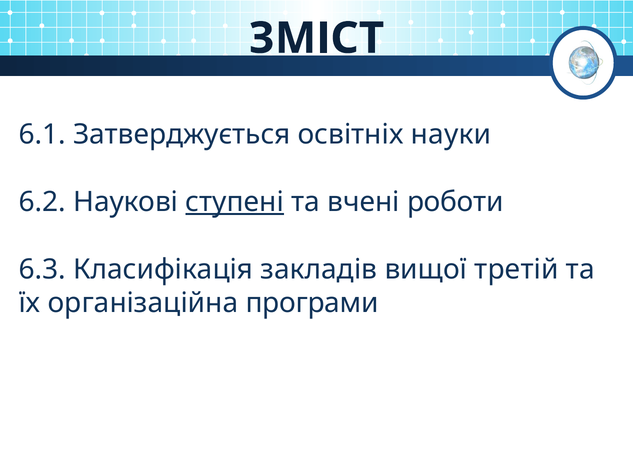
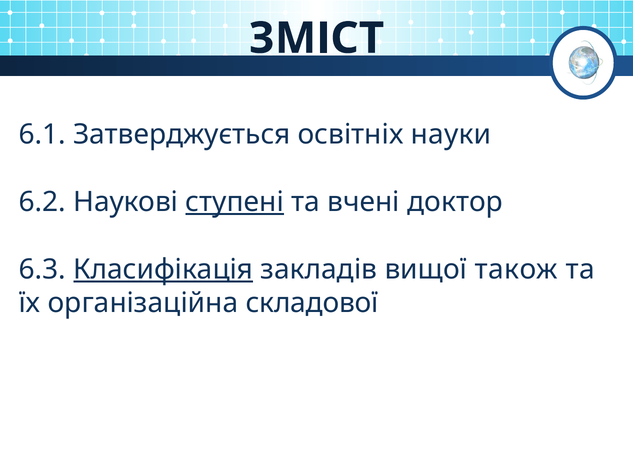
роботи: роботи -> доктор
Класифікація underline: none -> present
третій: третій -> також
програми: програми -> складової
